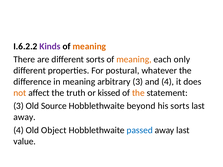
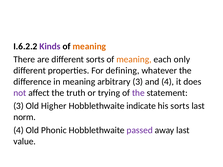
postural: postural -> defining
not colour: orange -> purple
kissed: kissed -> trying
the at (138, 93) colour: orange -> purple
Source: Source -> Higher
beyond: beyond -> indicate
away at (25, 117): away -> norm
Object: Object -> Phonic
passed colour: blue -> purple
